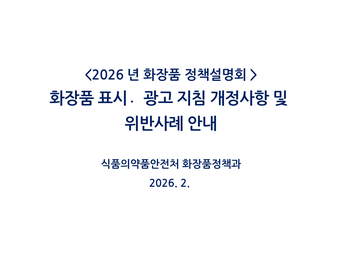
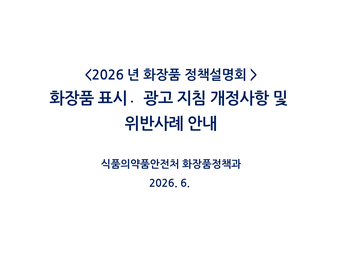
2: 2 -> 6
